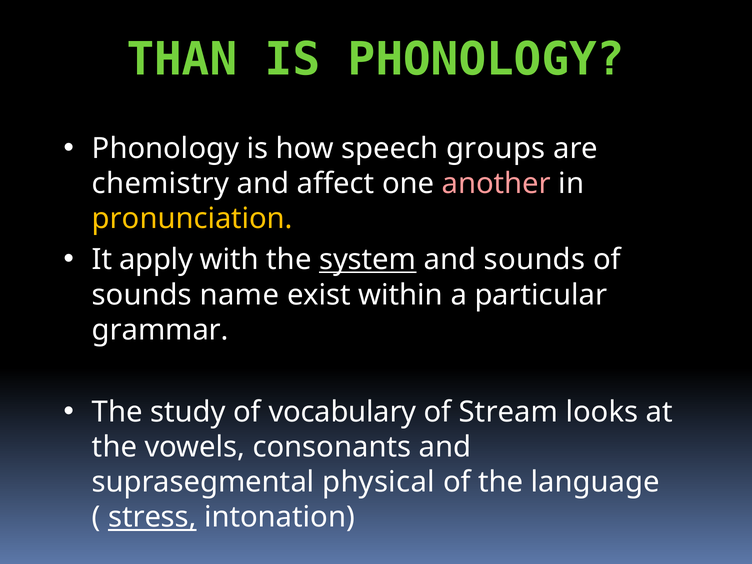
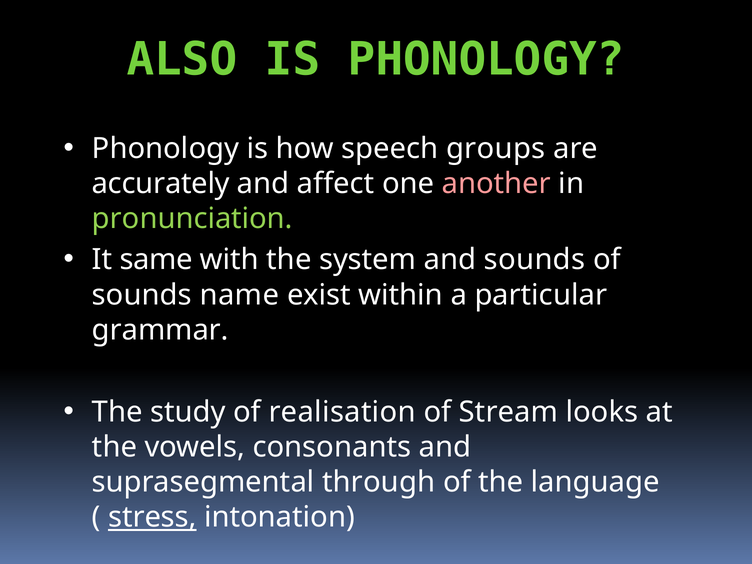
THAN: THAN -> ALSO
chemistry: chemistry -> accurately
pronunciation colour: yellow -> light green
apply: apply -> same
system underline: present -> none
vocabulary: vocabulary -> realisation
physical: physical -> through
